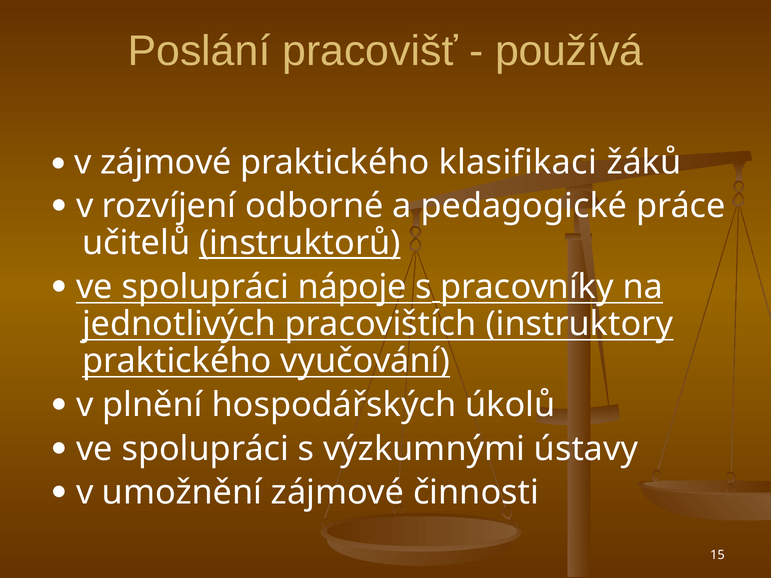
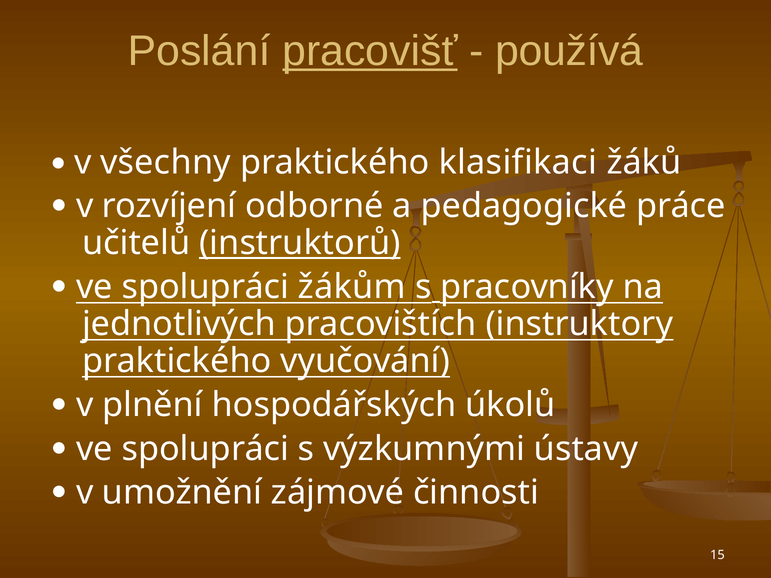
pracovišť underline: none -> present
v zájmové: zájmové -> všechny
nápoje: nápoje -> žákům
